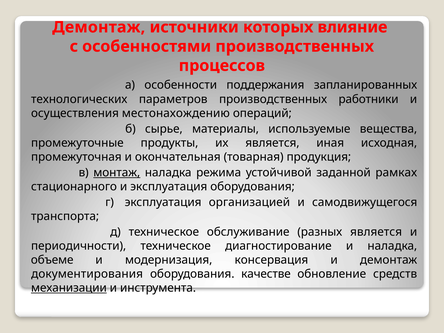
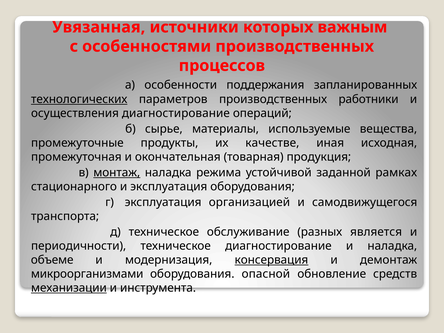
Демонтаж at (99, 27): Демонтаж -> Увязанная
влияние: влияние -> важным
технологических underline: none -> present
осуществления местонахождению: местонахождению -> диагностирование
их является: является -> качестве
консервация underline: none -> present
документирования: документирования -> микроорганизмами
качестве: качестве -> опасной
